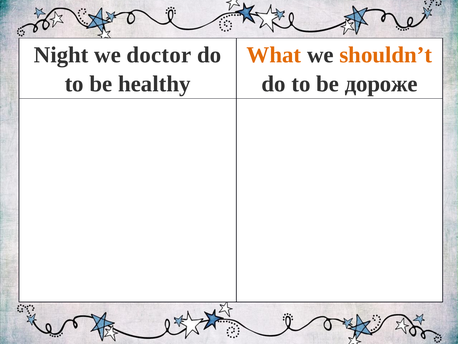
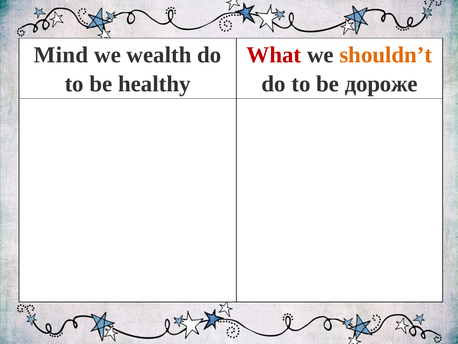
Night: Night -> Mind
doctor: doctor -> wealth
What colour: orange -> red
